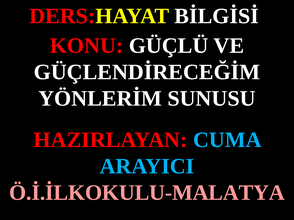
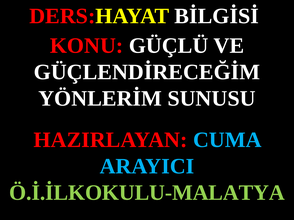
Ö.İ.İLKOKULU-MALATYA colour: pink -> light green
